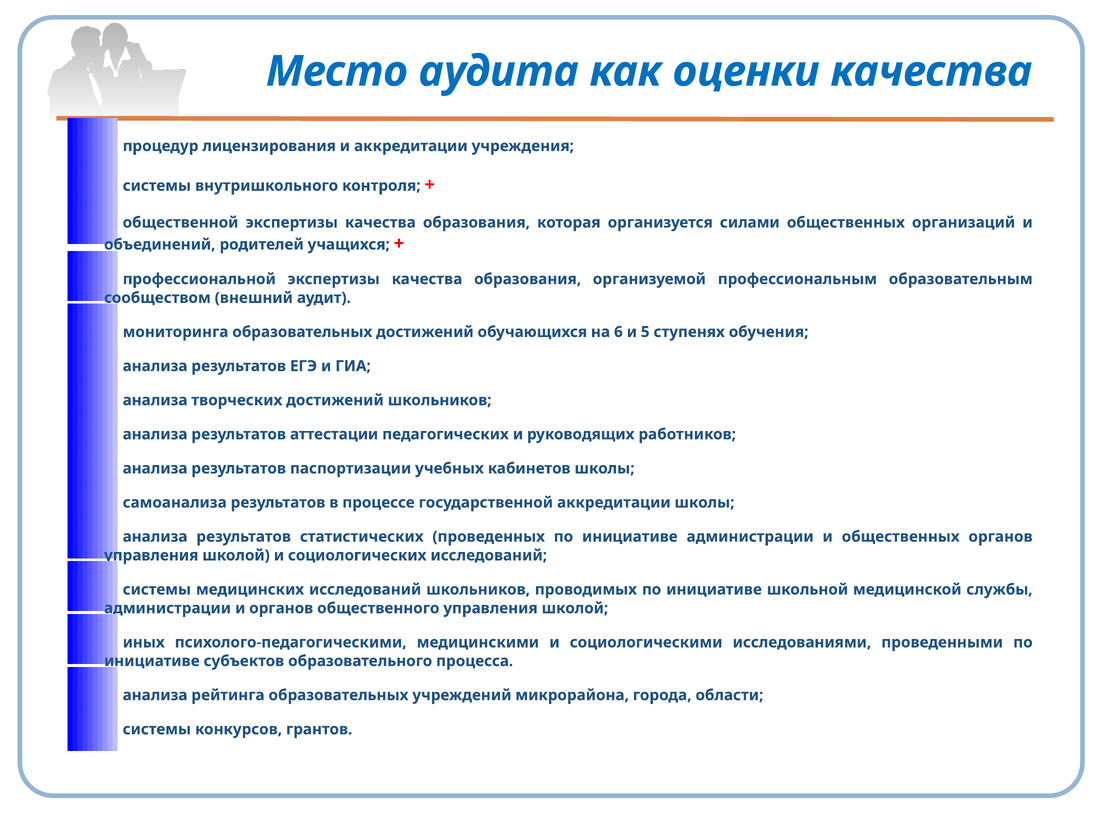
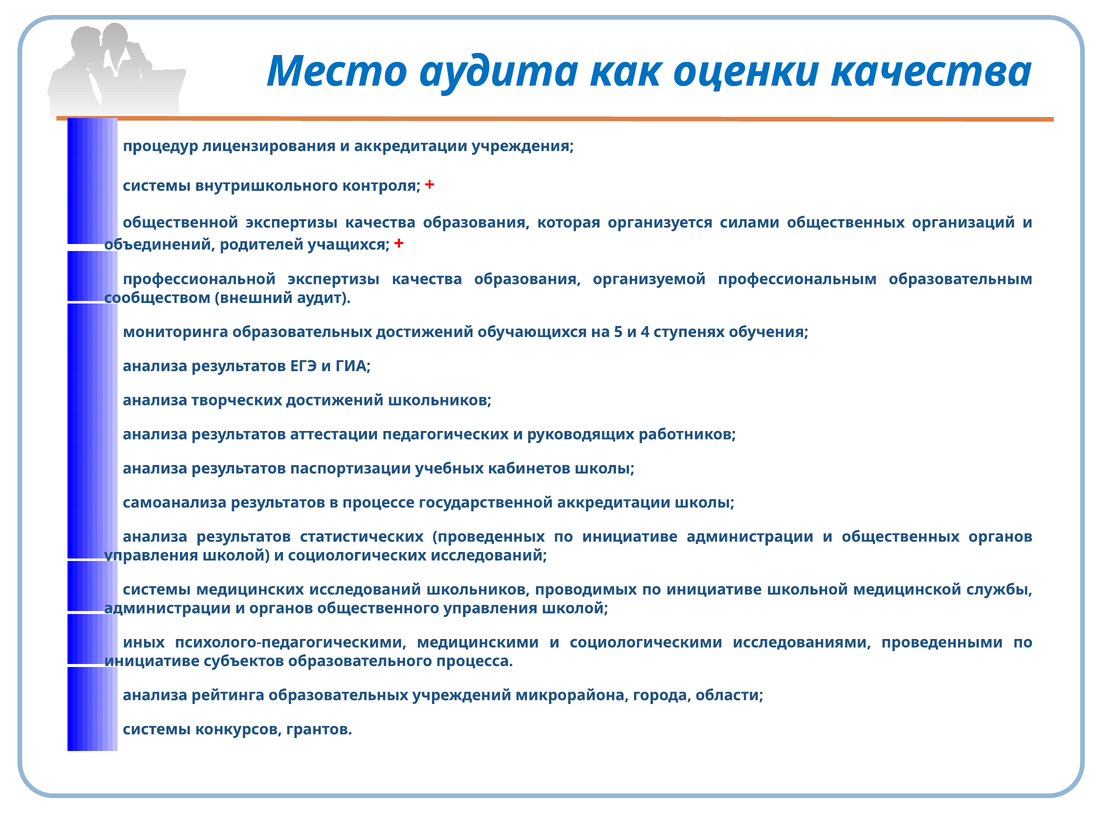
6: 6 -> 5
5: 5 -> 4
